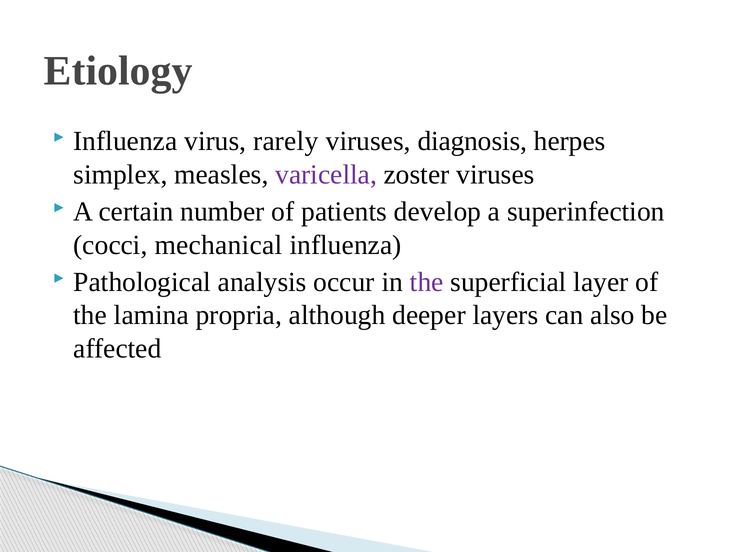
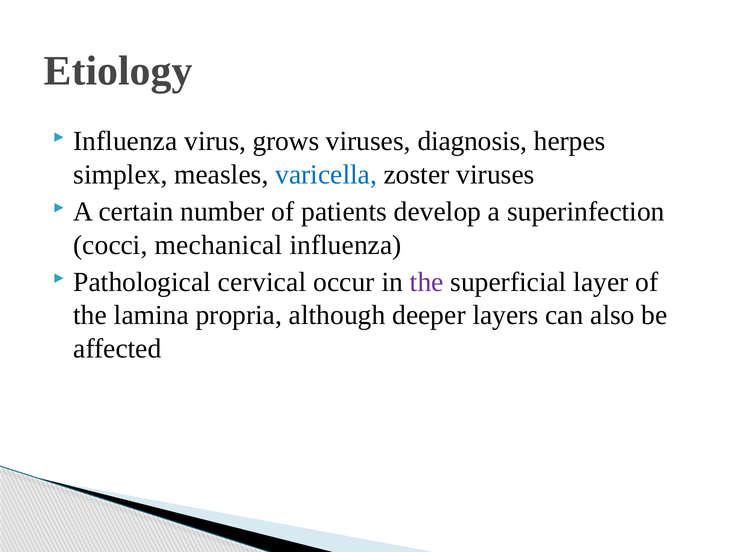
rarely: rarely -> grows
varicella colour: purple -> blue
analysis: analysis -> cervical
